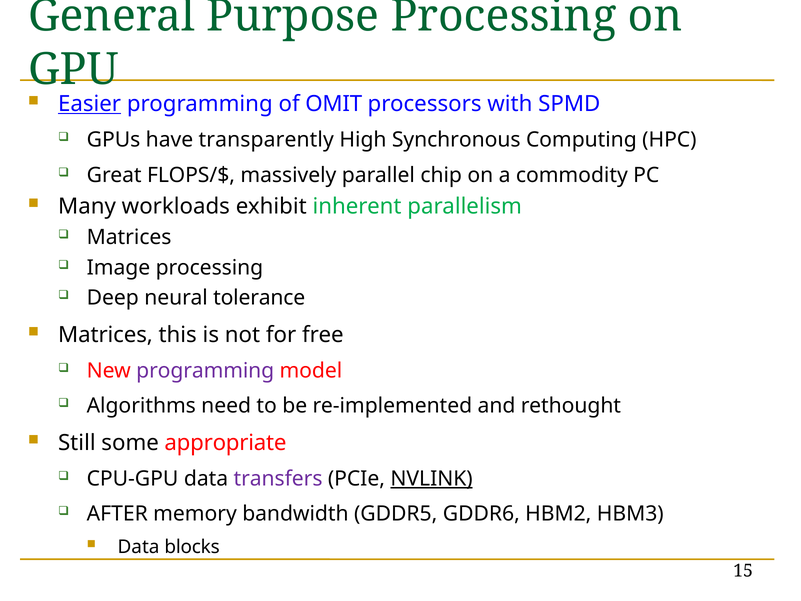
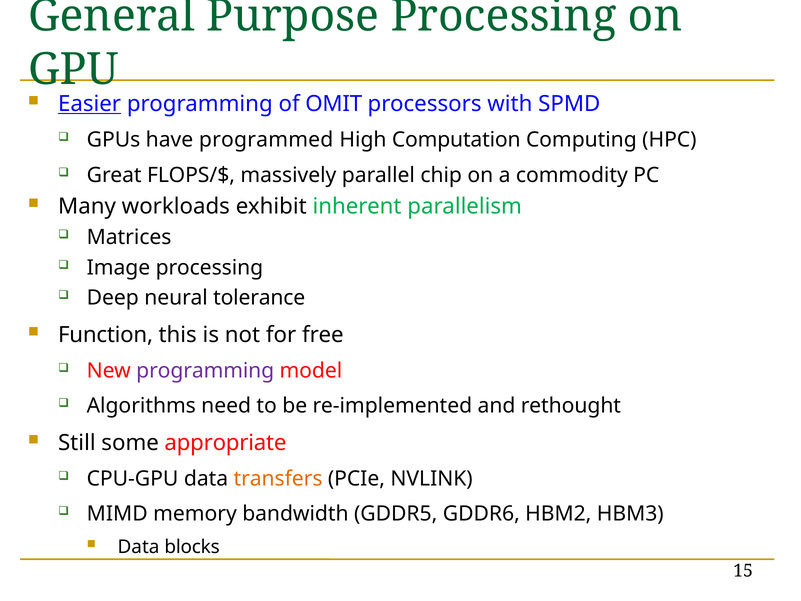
transparently: transparently -> programmed
Synchronous: Synchronous -> Computation
Matrices at (105, 335): Matrices -> Function
transfers colour: purple -> orange
NVLINK underline: present -> none
AFTER: AFTER -> MIMD
